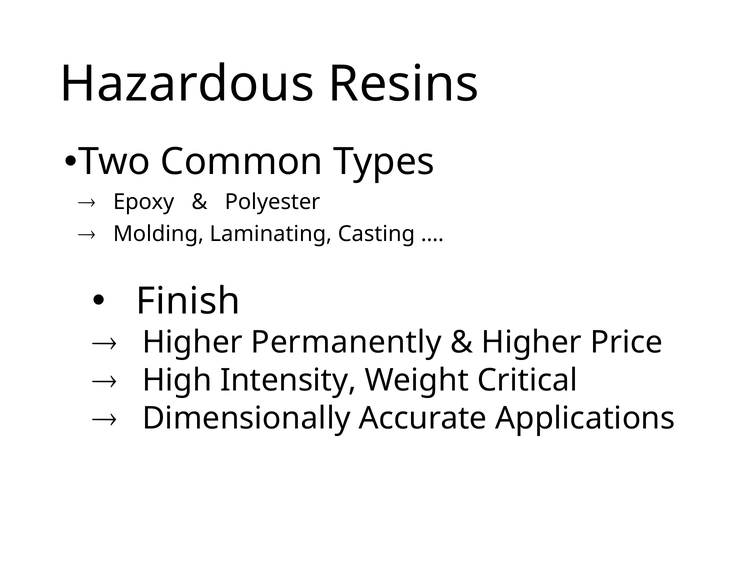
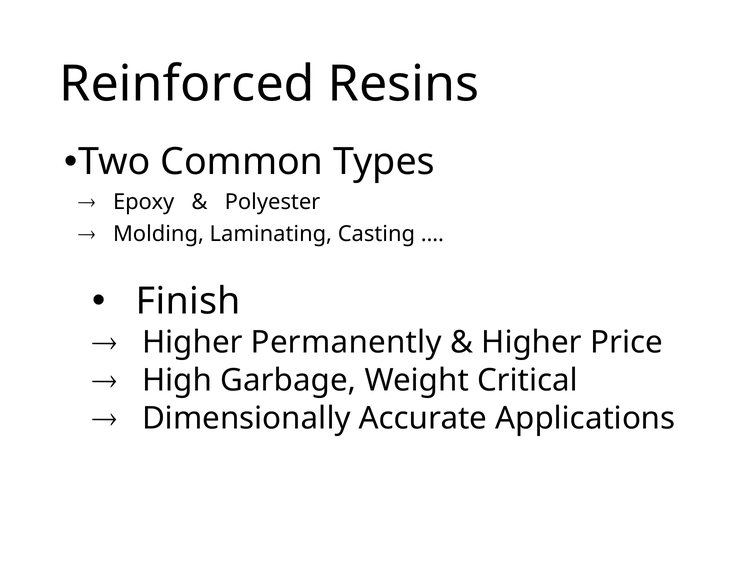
Hazardous: Hazardous -> Reinforced
Intensity: Intensity -> Garbage
